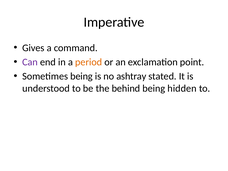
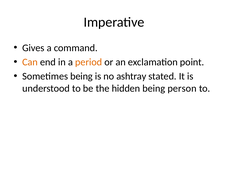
Can colour: purple -> orange
behind: behind -> hidden
hidden: hidden -> person
